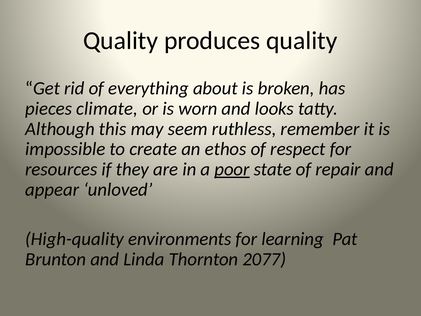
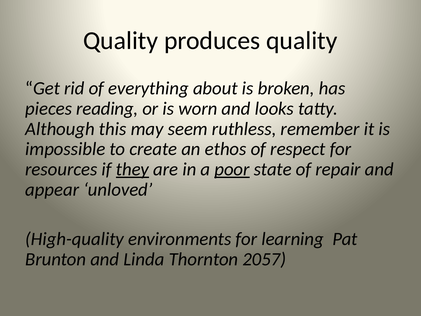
climate: climate -> reading
they underline: none -> present
2077: 2077 -> 2057
